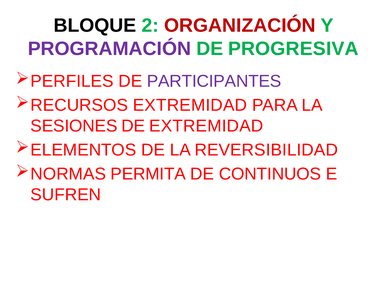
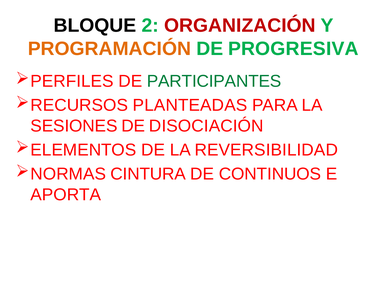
PROGRAMACIÓN colour: purple -> orange
PARTICIPANTES colour: purple -> green
EXTREMIDAD at (190, 105): EXTREMIDAD -> PLANTEADAS
DE EXTREMIDAD: EXTREMIDAD -> DISOCIACIÓN
PERMITA: PERMITA -> CINTURA
SUFREN: SUFREN -> APORTA
